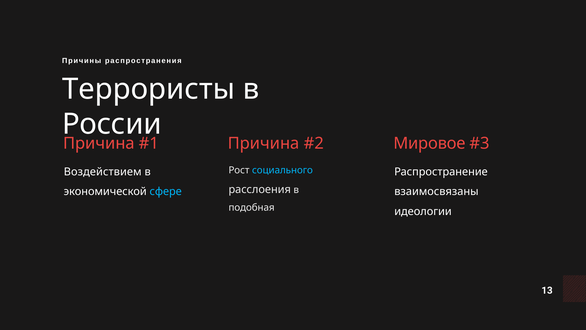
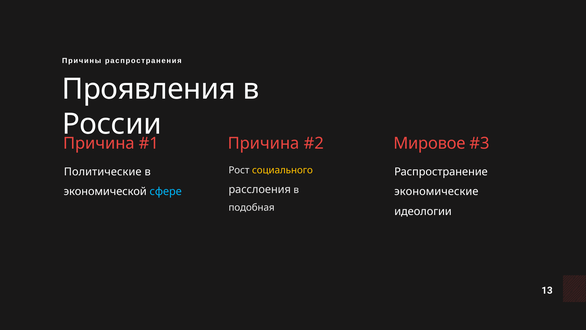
Террористы: Террористы -> Проявления
социального colour: light blue -> yellow
Воздействием: Воздействием -> Политические
взаимосвязаны: взаимосвязаны -> экономические
